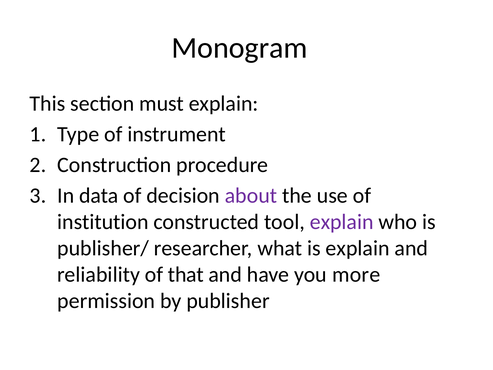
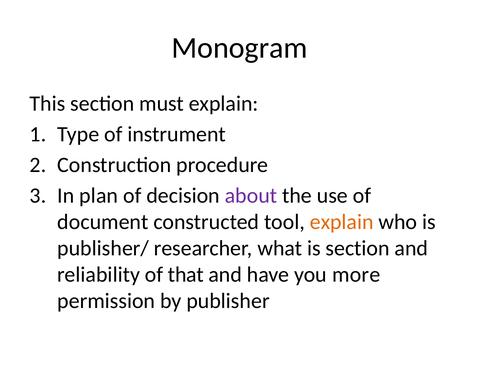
data: data -> plan
institution: institution -> document
explain at (342, 222) colour: purple -> orange
is explain: explain -> section
